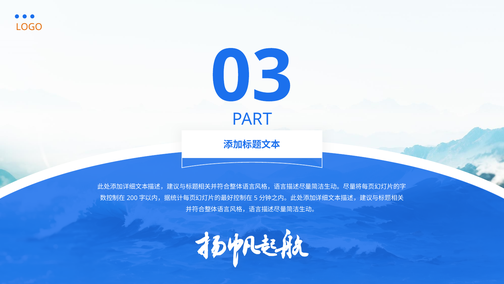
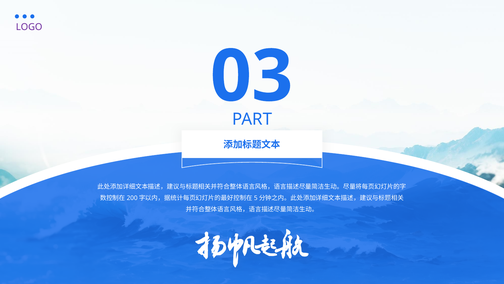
LOGO colour: orange -> purple
